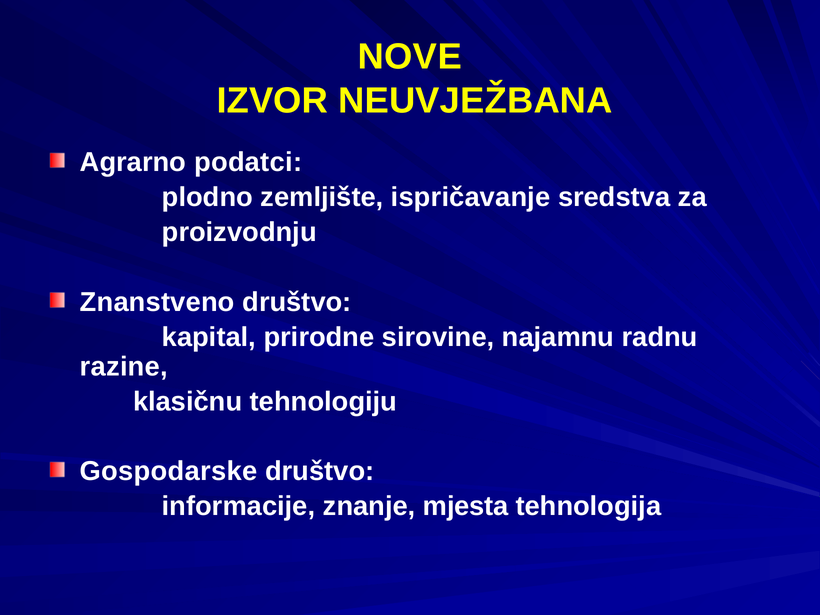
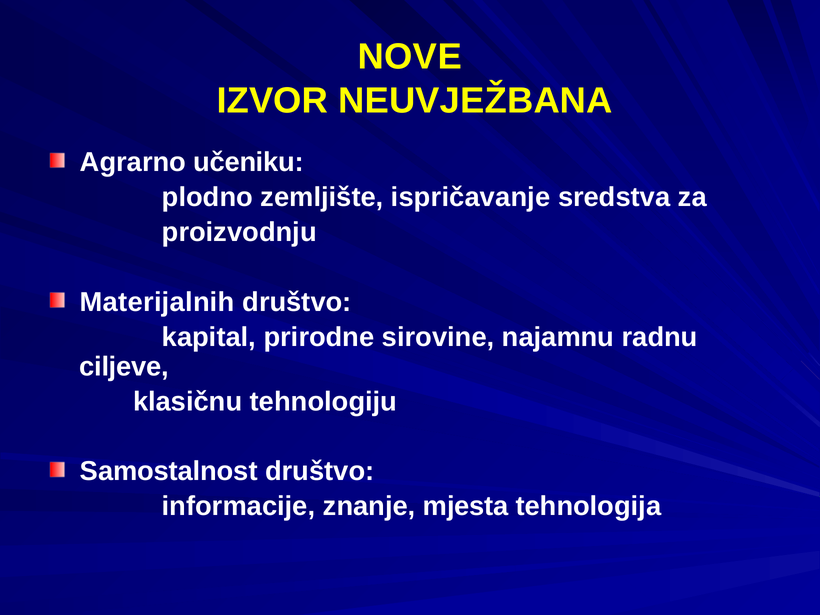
podatci: podatci -> učeniku
Znanstveno: Znanstveno -> Materijalnih
razine: razine -> ciljeve
Gospodarske: Gospodarske -> Samostalnost
